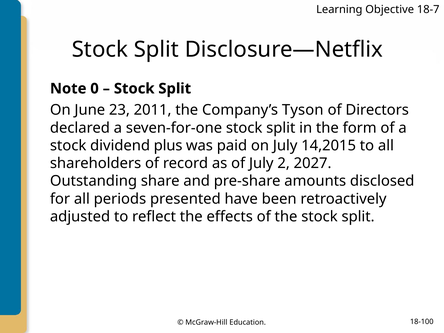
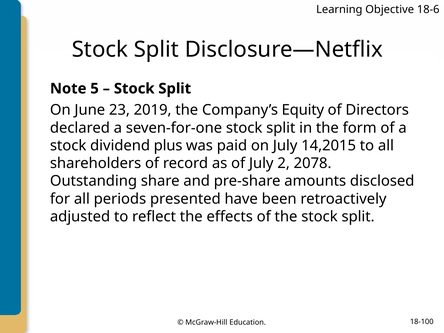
18-7: 18-7 -> 18-6
0: 0 -> 5
2011: 2011 -> 2019
Tyson: Tyson -> Equity
2027: 2027 -> 2078
